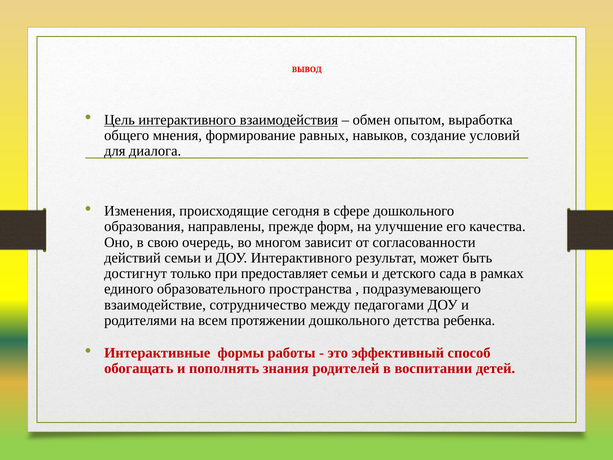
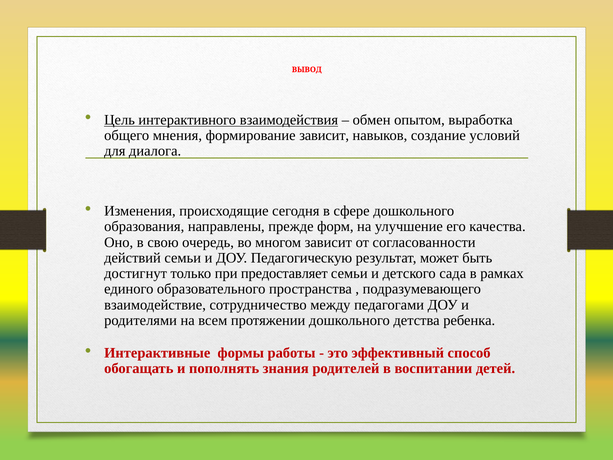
формирование равных: равных -> зависит
ДОУ Интерактивного: Интерактивного -> Педагогическую
